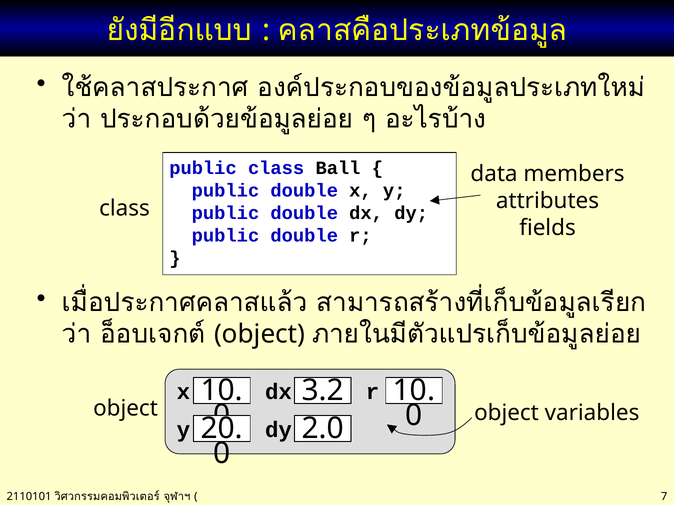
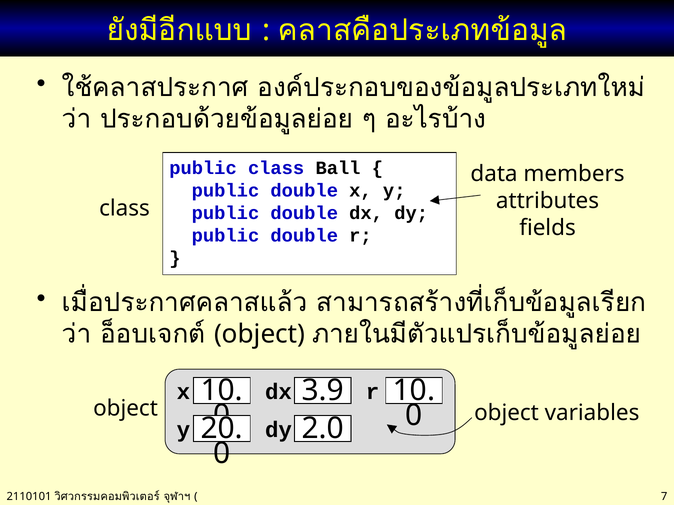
3.2: 3.2 -> 3.9
